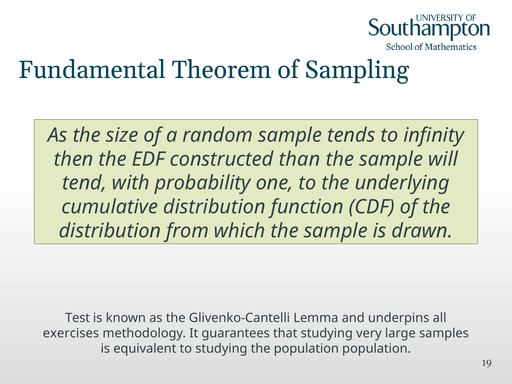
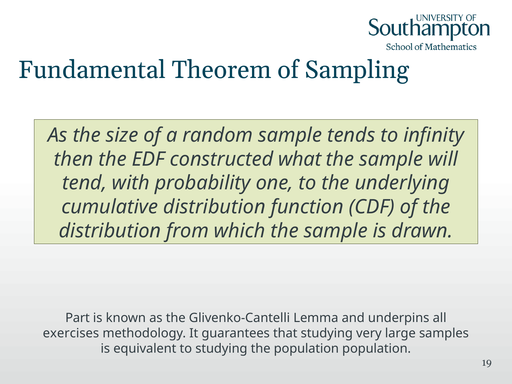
than: than -> what
Test: Test -> Part
